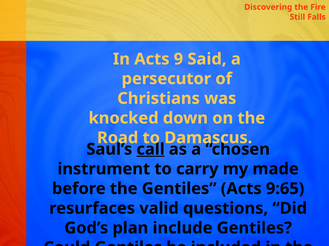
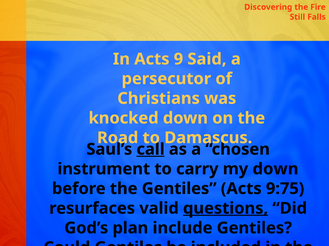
my made: made -> down
9:65: 9:65 -> 9:75
questions underline: none -> present
